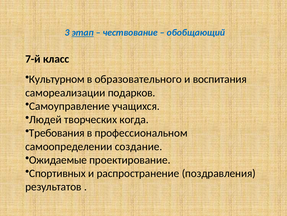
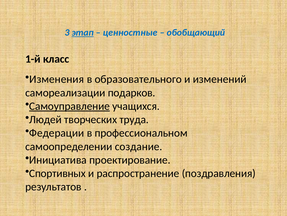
чествование: чествование -> ценностные
7-й: 7-й -> 1-й
Культурном: Культурном -> Изменения
воспитания: воспитания -> изменений
Самоуправление underline: none -> present
когда: когда -> труда
Требования: Требования -> Федерации
Ожидаемые: Ожидаемые -> Инициатива
